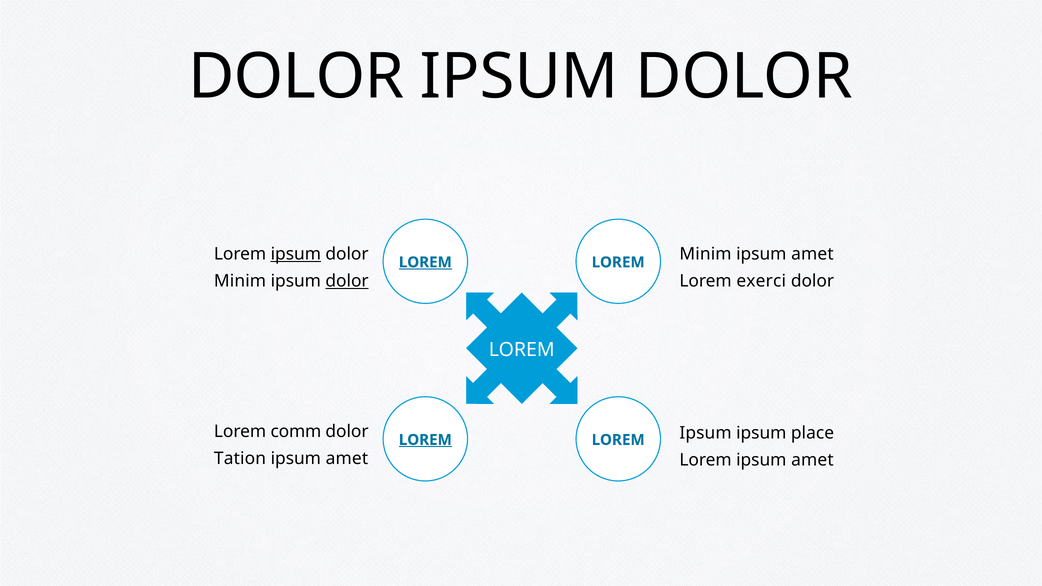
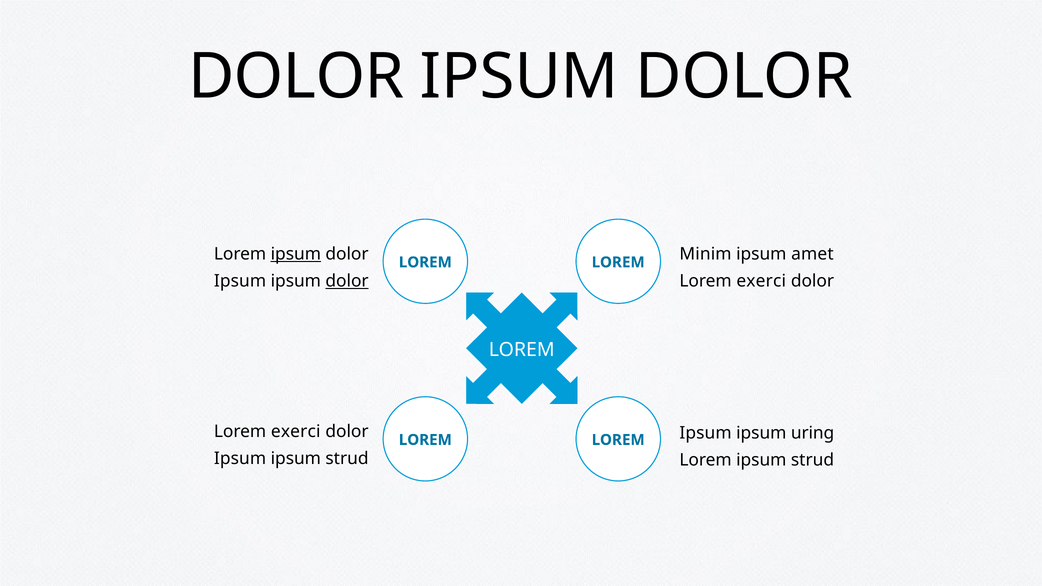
LOREM at (425, 262) underline: present -> none
Minim at (240, 281): Minim -> Ipsum
comm at (296, 432): comm -> exerci
place: place -> uring
LOREM at (425, 440) underline: present -> none
Tation at (240, 459): Tation -> Ipsum
amet at (347, 459): amet -> strud
Lorem ipsum amet: amet -> strud
